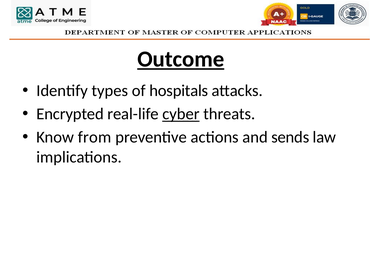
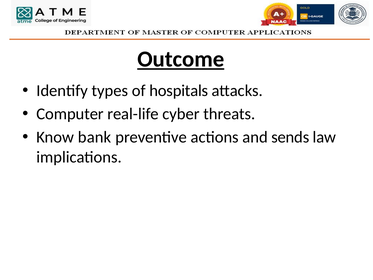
Encrypted: Encrypted -> Computer
cyber underline: present -> none
from: from -> bank
